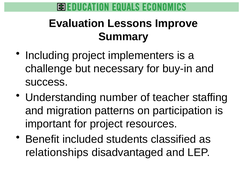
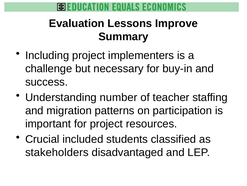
Benefit: Benefit -> Crucial
relationships: relationships -> stakeholders
